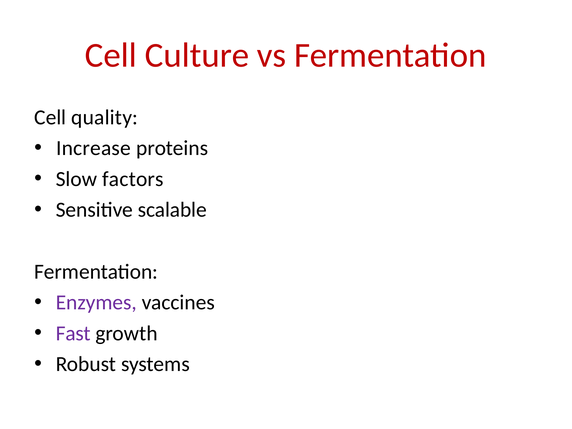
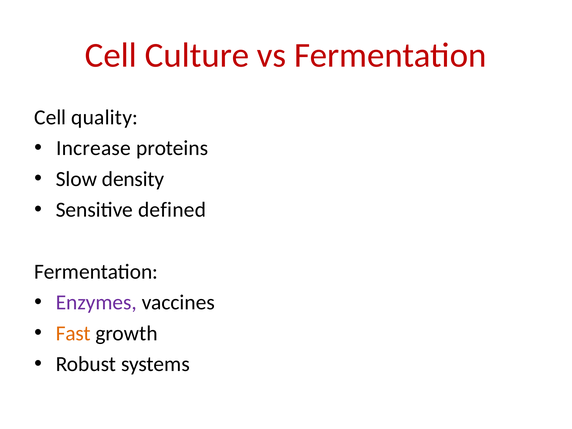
factors: factors -> density
scalable: scalable -> defined
Fast colour: purple -> orange
